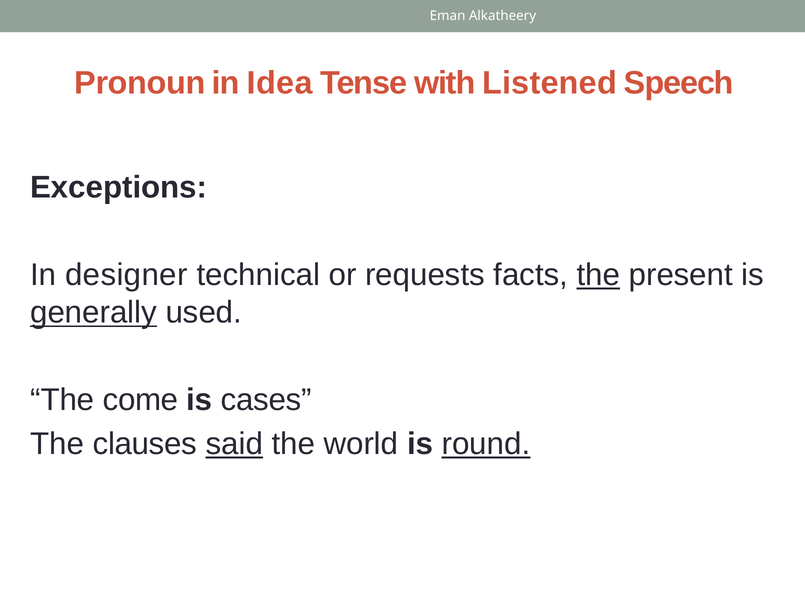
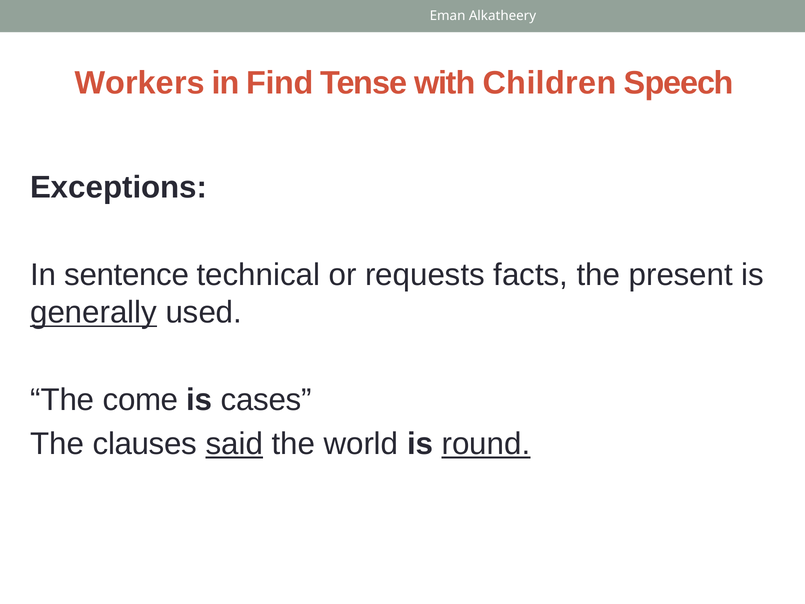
Pronoun: Pronoun -> Workers
Idea: Idea -> Find
Listened: Listened -> Children
designer: designer -> sentence
the at (598, 275) underline: present -> none
